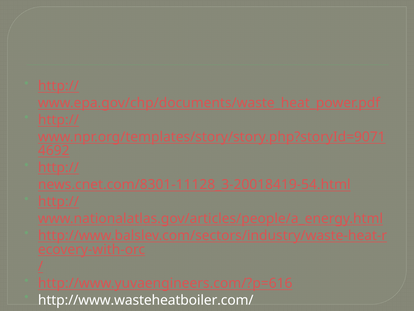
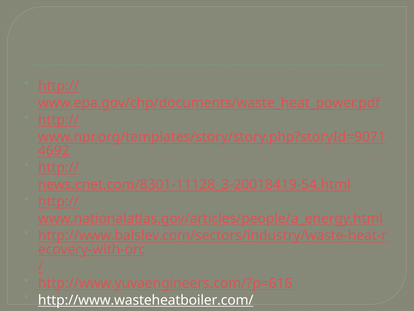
http://www.wasteheatboiler.com/ underline: none -> present
